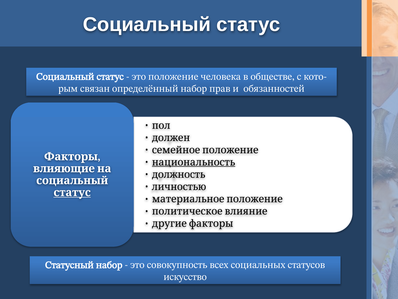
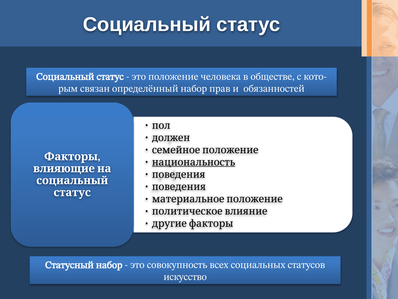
должность at (179, 174): должность -> поведения
личностью at (179, 186): личностью -> поведения
статус at (72, 192) underline: present -> none
